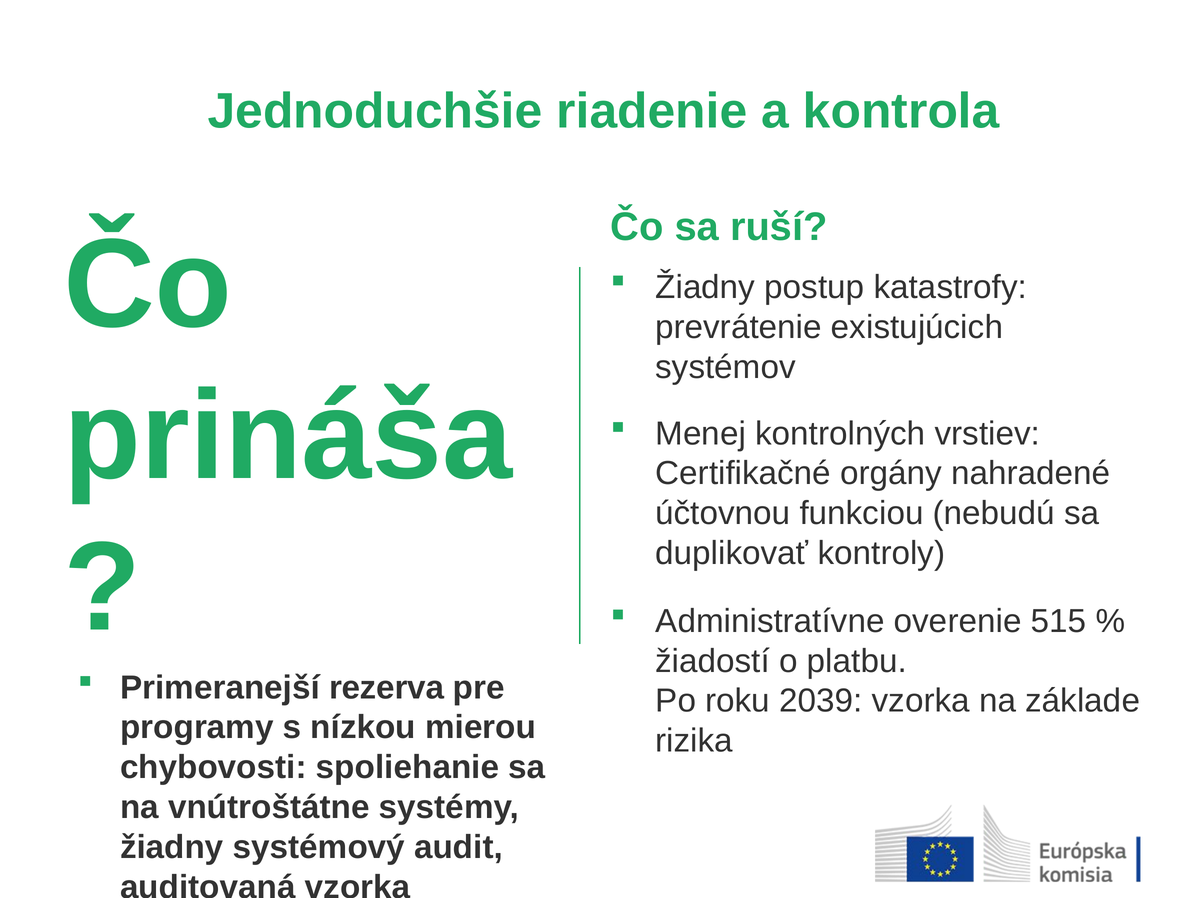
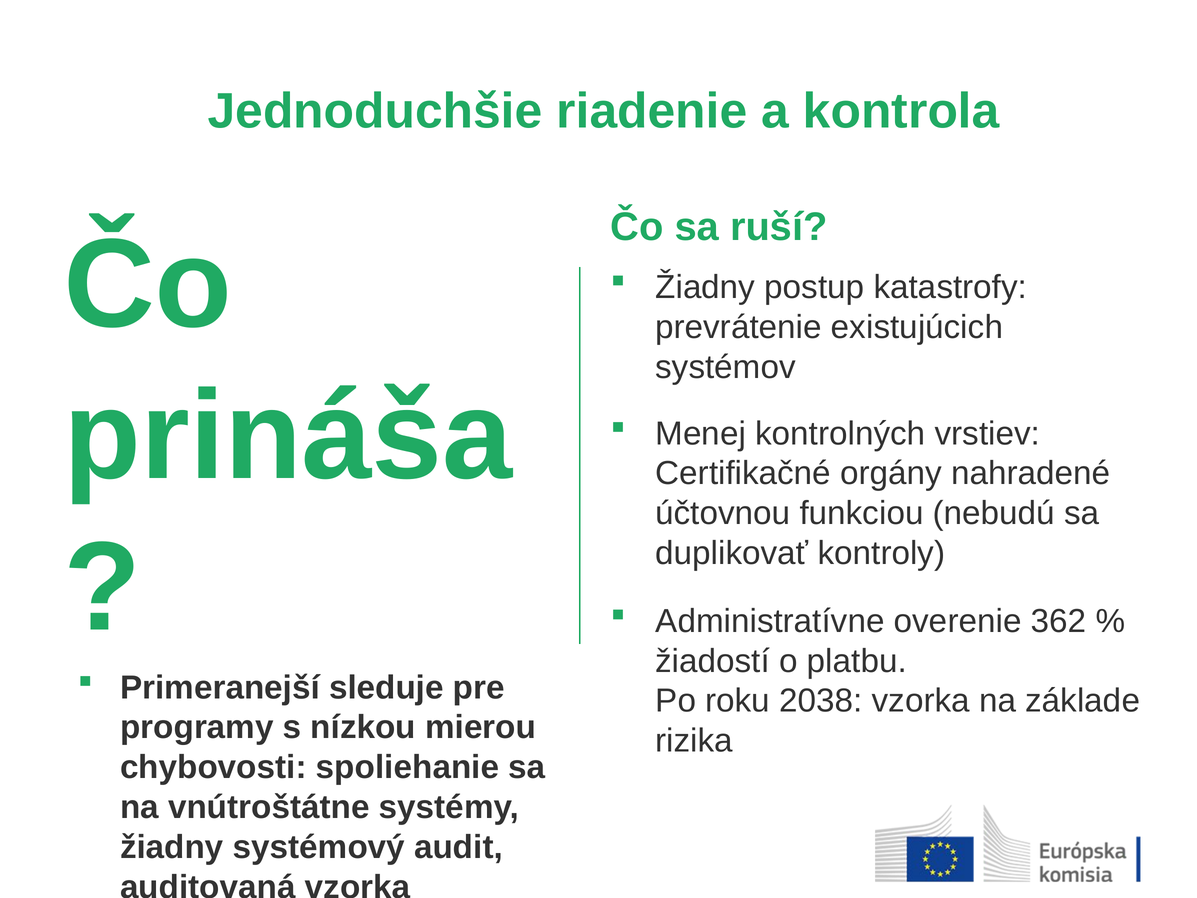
515: 515 -> 362
rezerva: rezerva -> sleduje
2039: 2039 -> 2038
